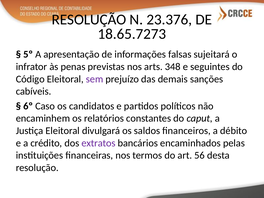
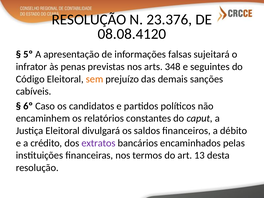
18.65.7273: 18.65.7273 -> 08.08.4120
sem colour: purple -> orange
56: 56 -> 13
